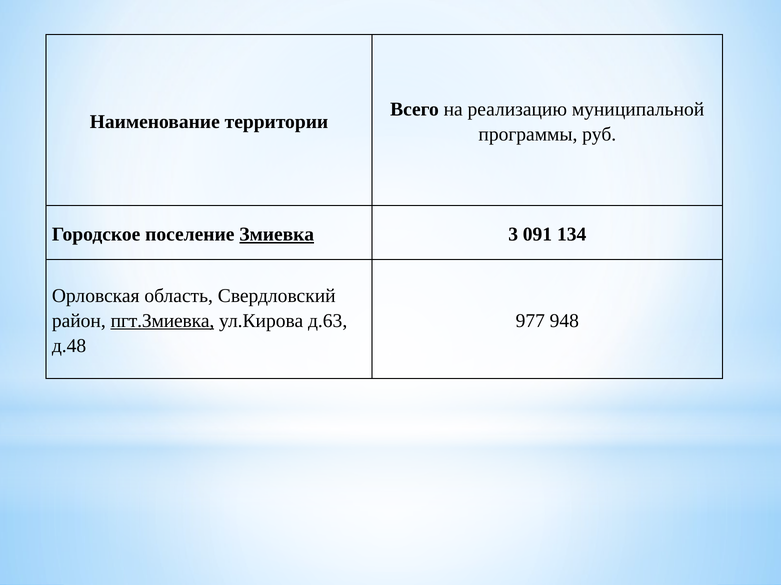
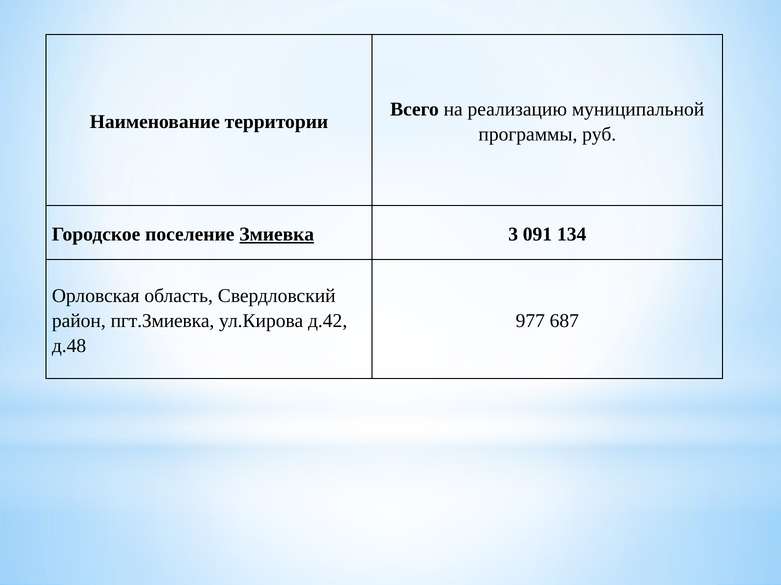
пгт.Змиевка underline: present -> none
д.63: д.63 -> д.42
948: 948 -> 687
